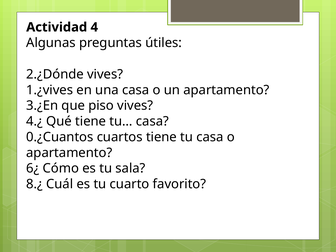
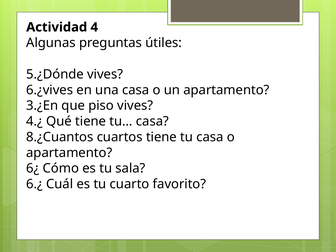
2.¿Dónde: 2.¿Dónde -> 5.¿Dónde
1.¿vives: 1.¿vives -> 6.¿vives
0.¿Cuantos: 0.¿Cuantos -> 8.¿Cuantos
8.¿: 8.¿ -> 6.¿
